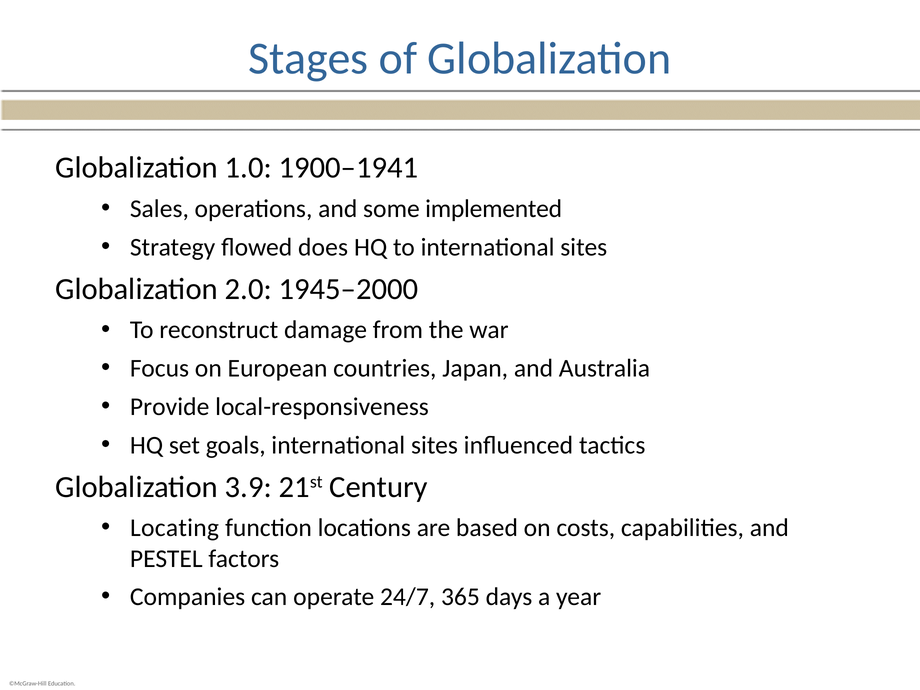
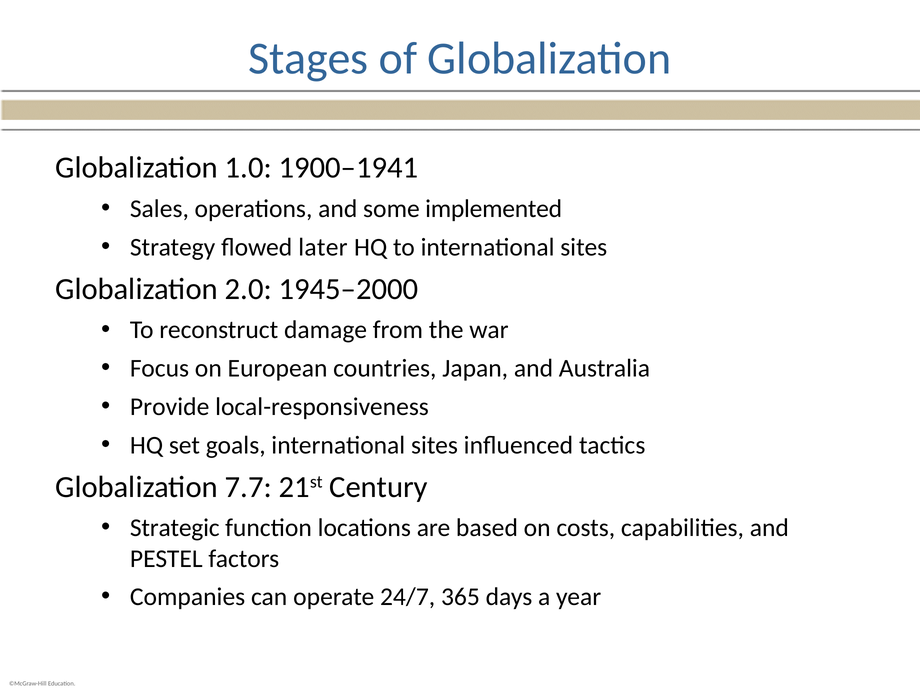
does: does -> later
3.9: 3.9 -> 7.7
Locating: Locating -> Strategic
